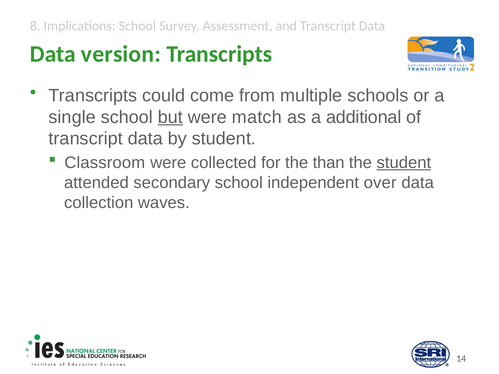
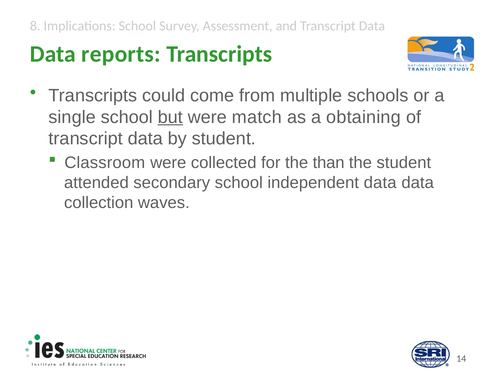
version: version -> reports
additional: additional -> obtaining
student at (404, 163) underline: present -> none
independent over: over -> data
